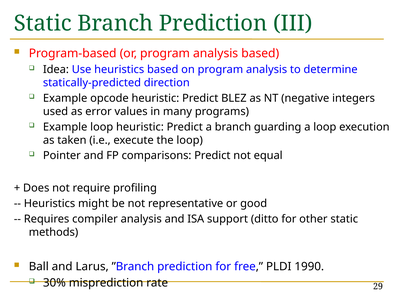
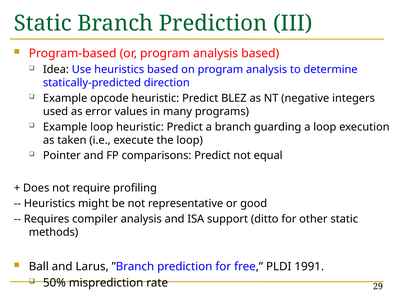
1990: 1990 -> 1991
30%: 30% -> 50%
